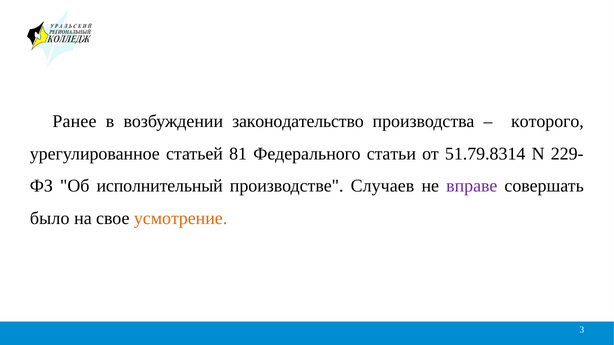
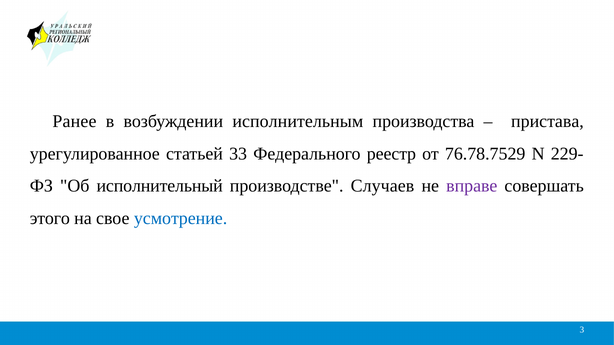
законодательство: законодательство -> исполнительным
которого: которого -> пристава
81: 81 -> 33
статьи: статьи -> реестр
51.79.8314: 51.79.8314 -> 76.78.7529
было: было -> этого
усмотрение colour: orange -> blue
